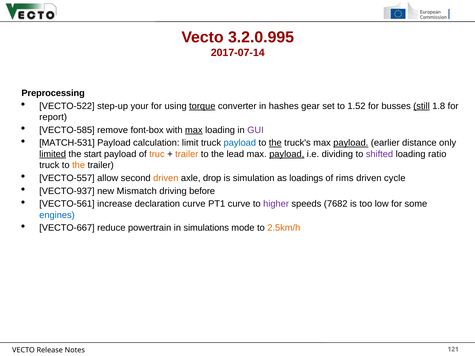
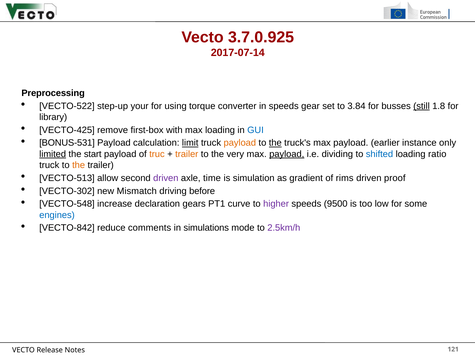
3.2.0.995: 3.2.0.995 -> 3.7.0.925
torque underline: present -> none
in hashes: hashes -> speeds
1.52: 1.52 -> 3.84
report: report -> library
VECTO-585: VECTO-585 -> VECTO-425
font-box: font-box -> first-box
max at (194, 130) underline: present -> none
GUI colour: purple -> blue
MATCH-531: MATCH-531 -> BONUS-531
limit underline: none -> present
payload at (240, 143) colour: blue -> orange
payload at (351, 143) underline: present -> none
distance: distance -> instance
lead: lead -> very
shifted colour: purple -> blue
VECTO-557: VECTO-557 -> VECTO-513
driven at (166, 178) colour: orange -> purple
drop: drop -> time
loadings: loadings -> gradient
cycle: cycle -> proof
VECTO-937: VECTO-937 -> VECTO-302
VECTO-561: VECTO-561 -> VECTO-548
declaration curve: curve -> gears
7682: 7682 -> 9500
VECTO-667: VECTO-667 -> VECTO-842
powertrain: powertrain -> comments
2.5km/h colour: orange -> purple
